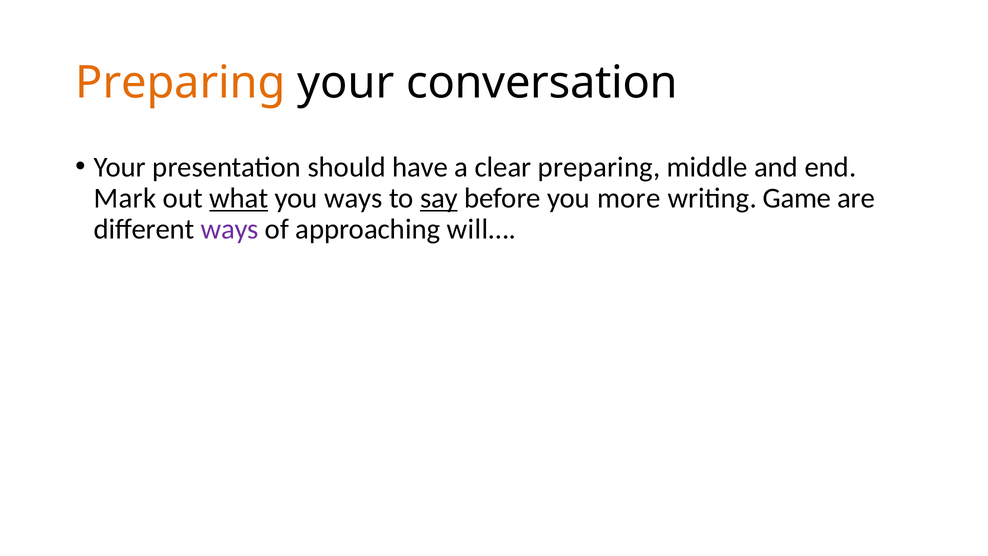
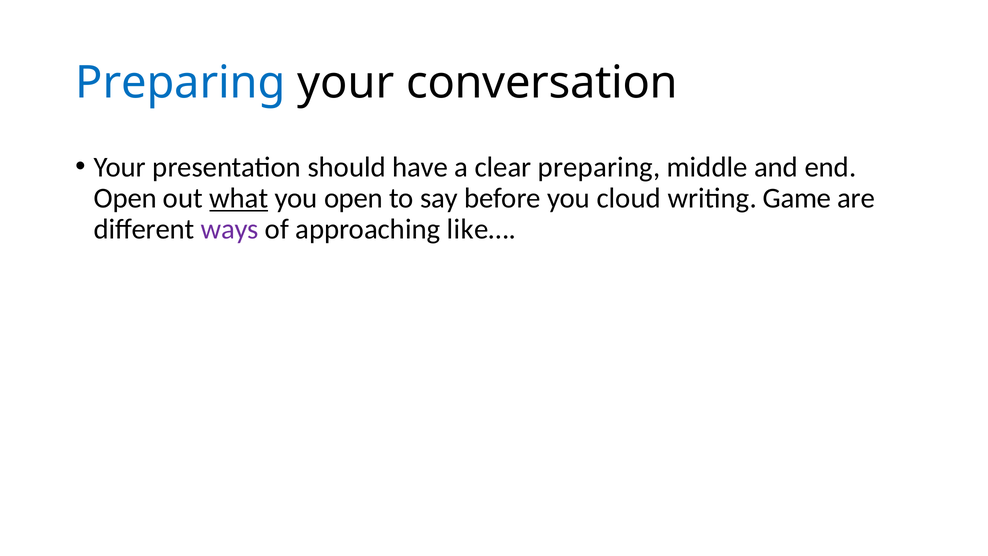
Preparing at (180, 83) colour: orange -> blue
Mark at (125, 198): Mark -> Open
you ways: ways -> open
say underline: present -> none
more: more -> cloud
will…: will… -> like…
